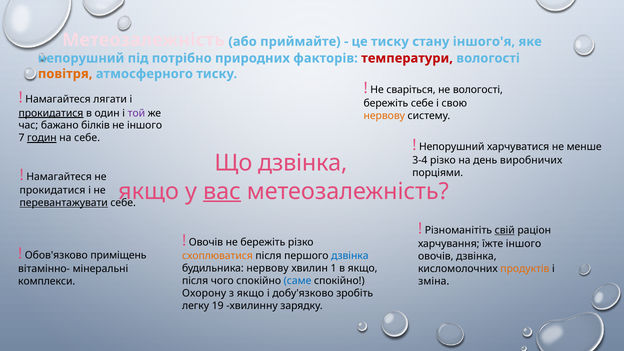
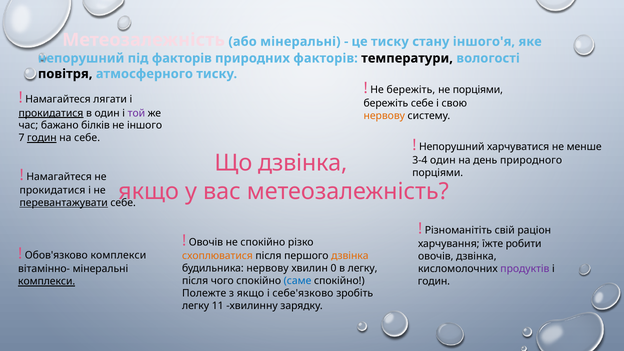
або приймайте: приймайте -> мінеральні
під потрібно: потрібно -> факторів
температури colour: red -> black
повітря colour: orange -> black
Не сваріться: сваріться -> бережіть
не вологості: вологості -> порціями
3-4 різко: різко -> один
виробничих: виробничих -> природного
вас underline: present -> none
свій underline: present -> none
не бережіть: бережіть -> спокійно
їжте іншого: іншого -> робити
Обов'язково приміщень: приміщень -> комплекси
дзвінка at (350, 256) colour: blue -> orange
1: 1 -> 0
в якщо: якщо -> легку
продуктів colour: orange -> purple
зміна at (434, 281): зміна -> годин
комплекси at (47, 282) underline: none -> present
Охорону: Охорону -> Полежте
добу'язково: добу'язково -> себе'язково
19: 19 -> 11
